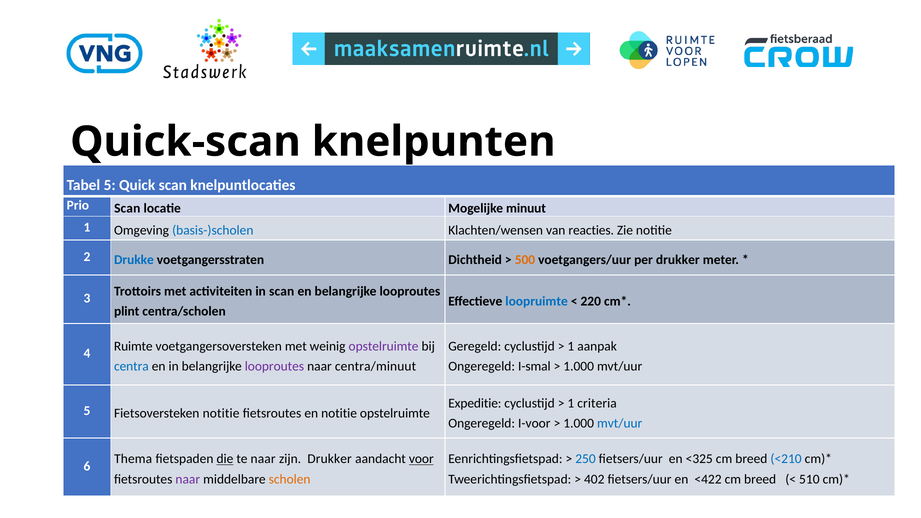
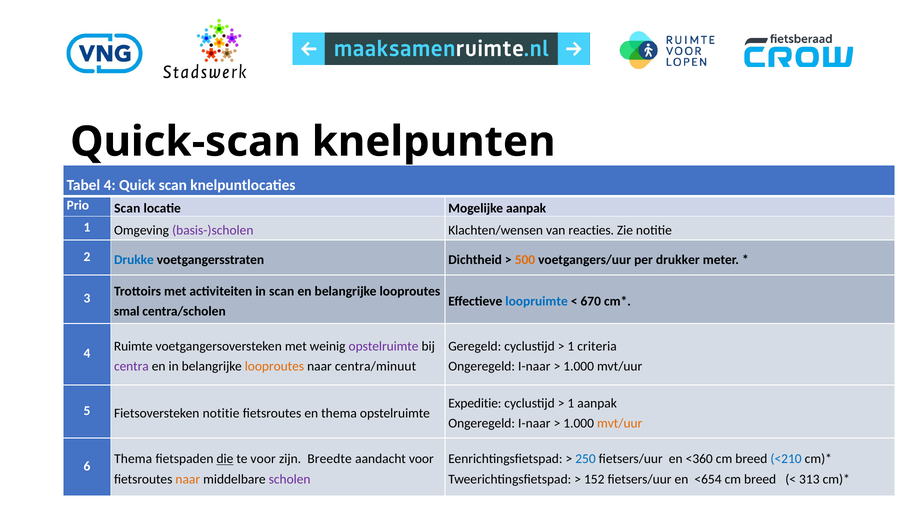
Tabel 5: 5 -> 4
Mogelijke minuut: minuut -> aanpak
basis-)scholen colour: blue -> purple
220: 220 -> 670
plint: plint -> smal
aanpak: aanpak -> criteria
centra colour: blue -> purple
looproutes at (274, 366) colour: purple -> orange
I-smal at (534, 366): I-smal -> I-naar
1 criteria: criteria -> aanpak
en notitie: notitie -> thema
I-voor at (534, 424): I-voor -> I-naar
mvt/uur at (620, 424) colour: blue -> orange
te naar: naar -> voor
zijn Drukker: Drukker -> Breedte
voor at (421, 459) underline: present -> none
<325: <325 -> <360
naar at (188, 479) colour: purple -> orange
scholen colour: orange -> purple
402: 402 -> 152
<422: <422 -> <654
510: 510 -> 313
